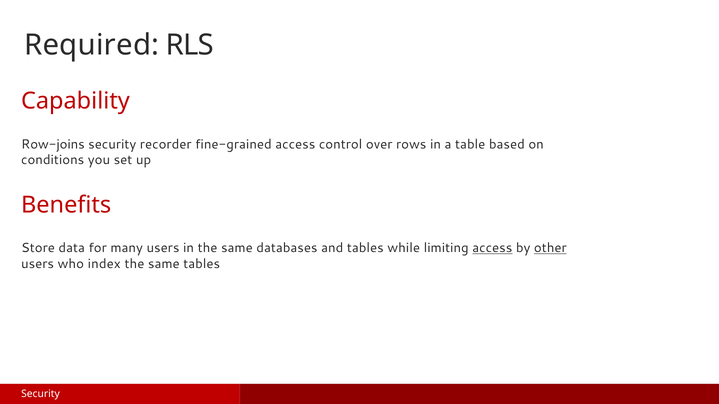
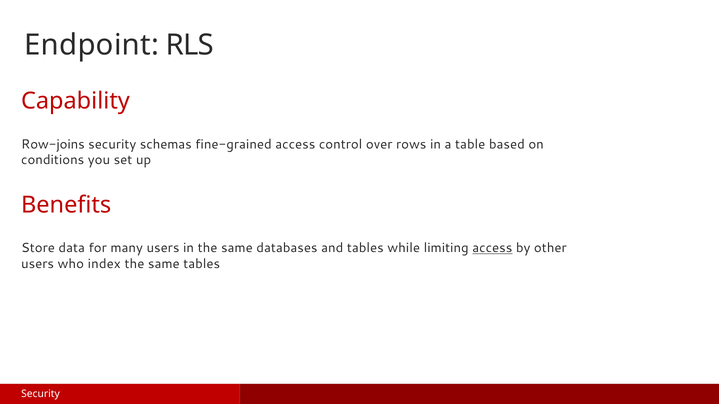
Required: Required -> Endpoint
recorder: recorder -> schemas
other underline: present -> none
